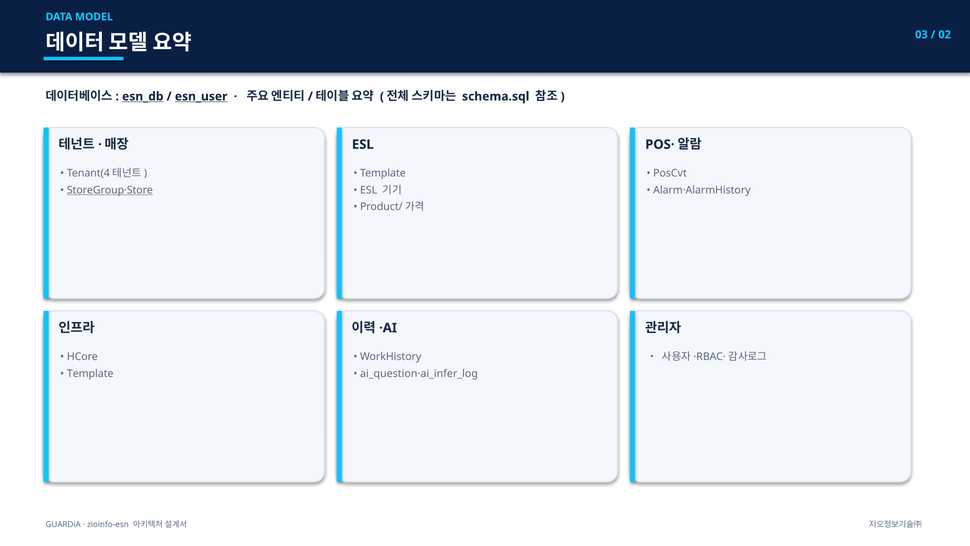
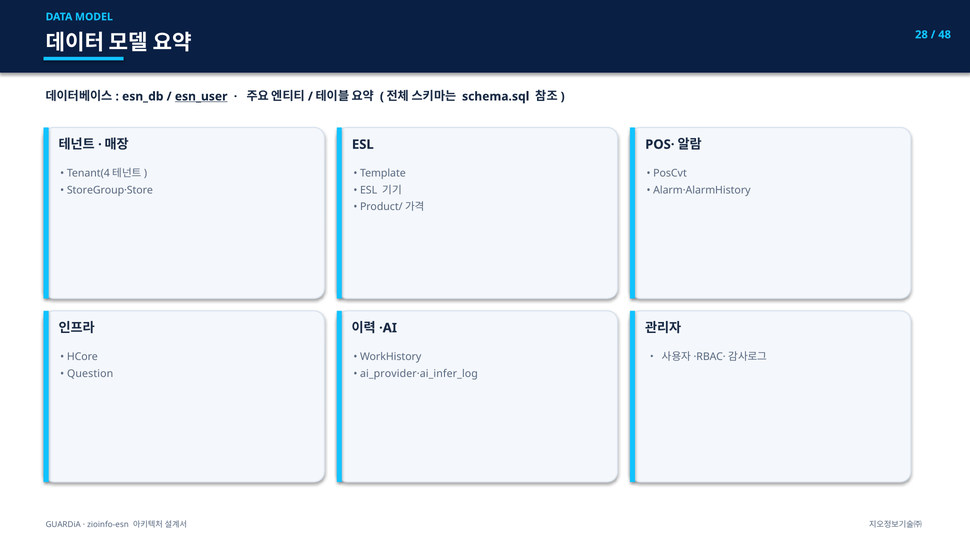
03: 03 -> 28
02: 02 -> 48
esn_db underline: present -> none
StoreGroup·Store underline: present -> none
Template at (90, 373): Template -> Question
ai_question·ai_infer_log: ai_question·ai_infer_log -> ai_provider·ai_infer_log
